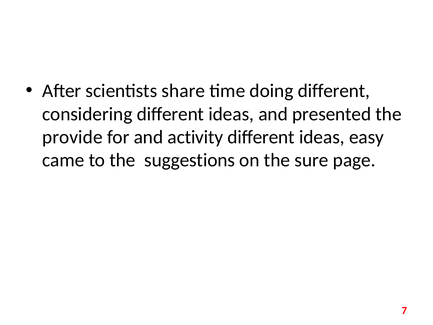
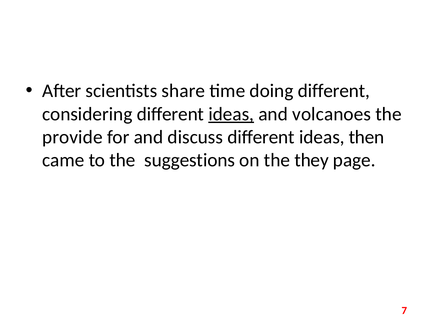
ideas at (231, 114) underline: none -> present
presented: presented -> volcanoes
activity: activity -> discuss
easy: easy -> then
sure: sure -> they
